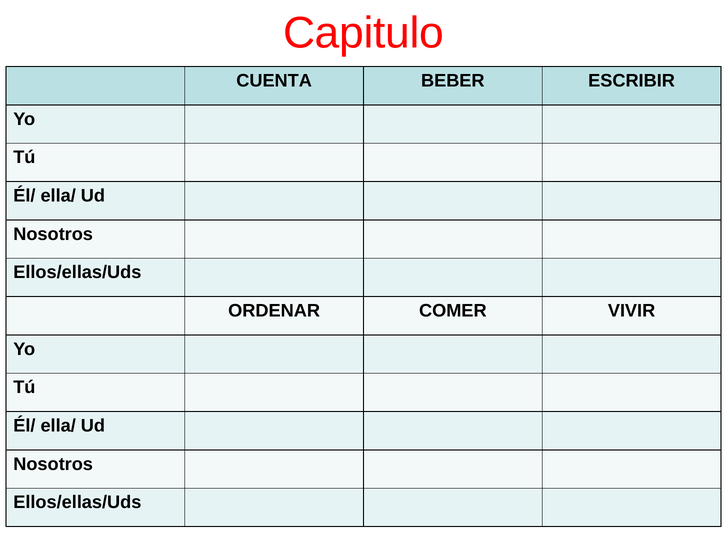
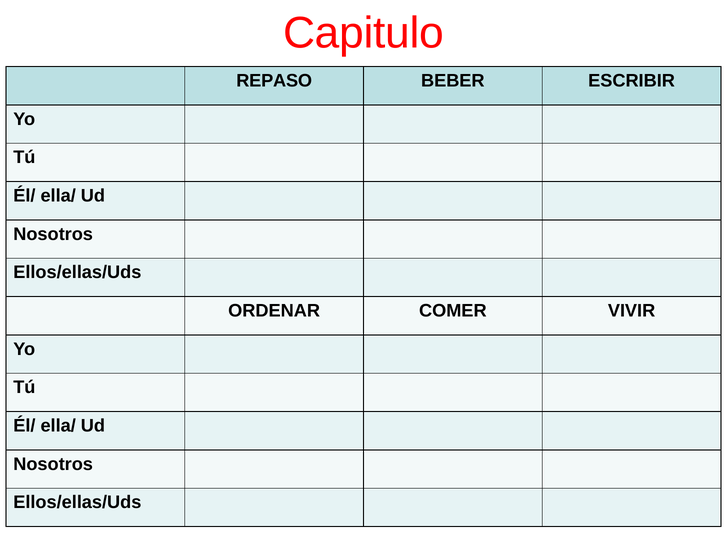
CUENTA: CUENTA -> REPASO
